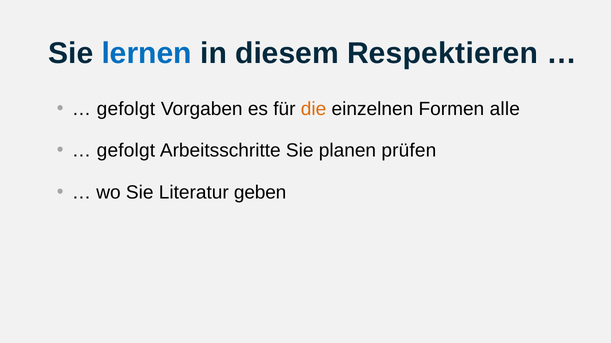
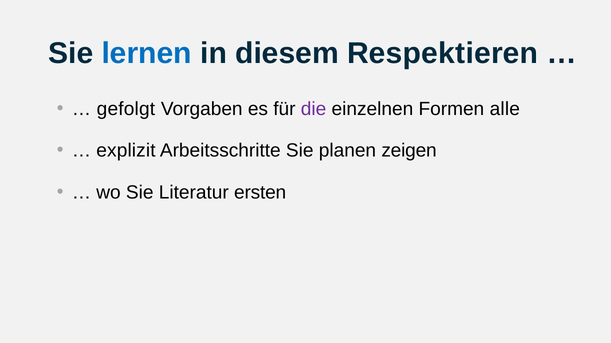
die colour: orange -> purple
gefolgt at (126, 151): gefolgt -> explizit
prüfen: prüfen -> zeigen
geben: geben -> ersten
